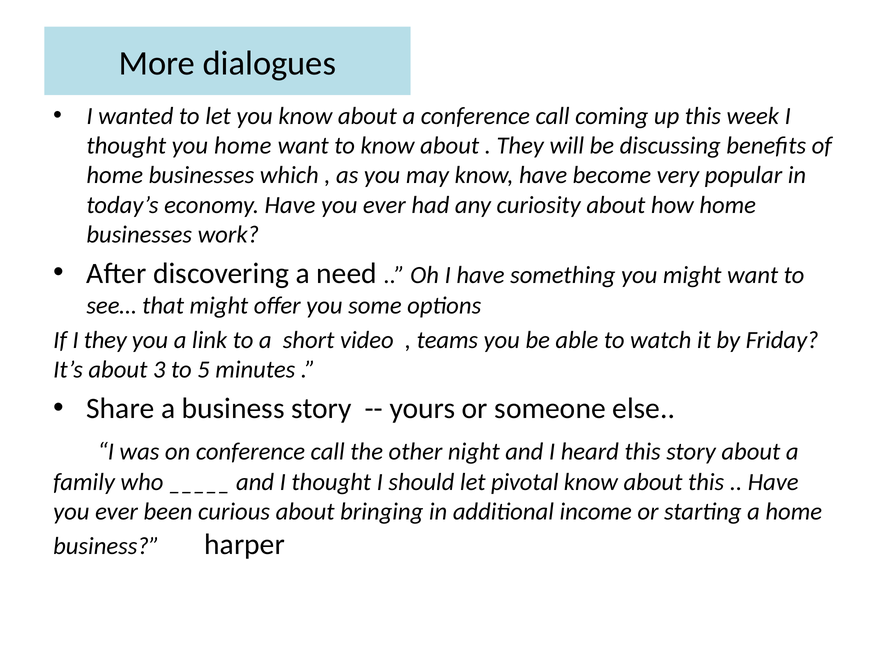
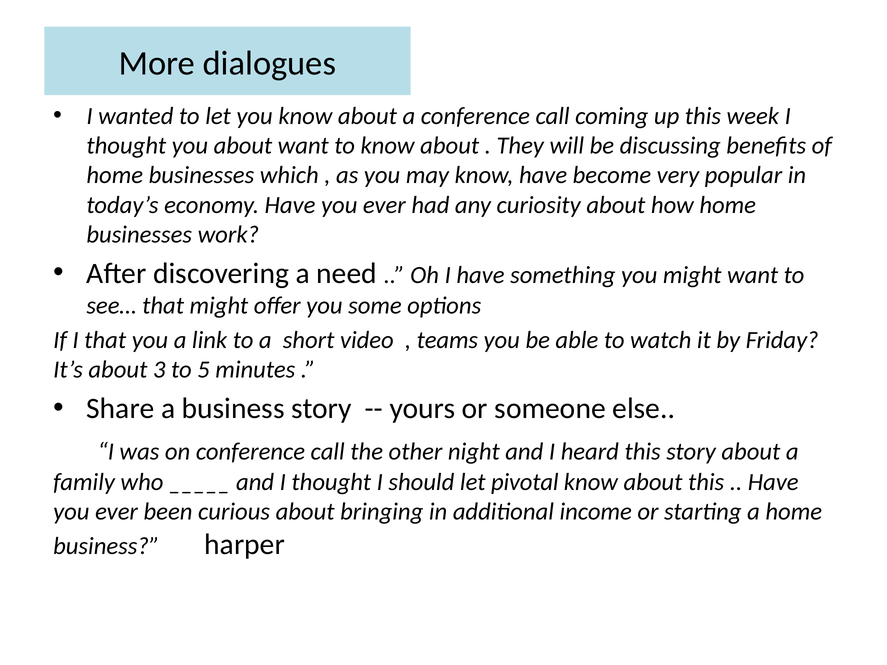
you home: home -> about
I they: they -> that
